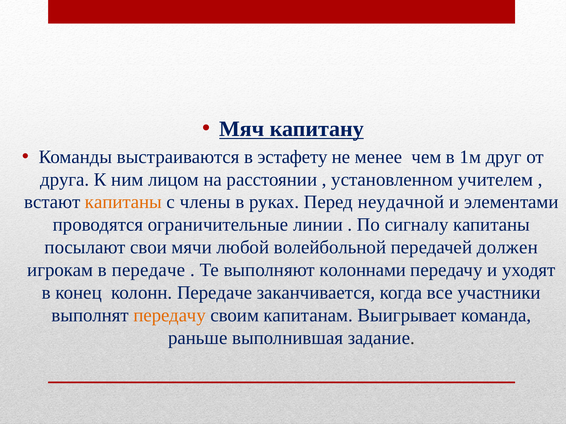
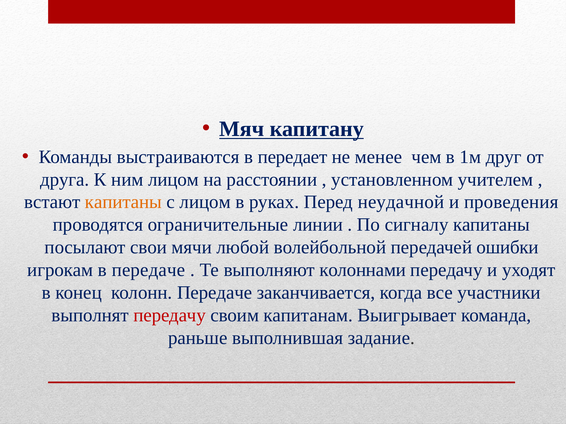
эстафету: эстафету -> передает
с члены: члены -> лицом
элементами: элементами -> проведения
должен: должен -> ошибки
передачу at (170, 316) colour: orange -> red
